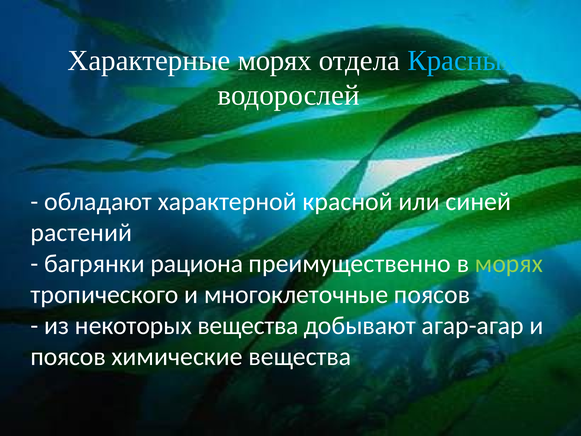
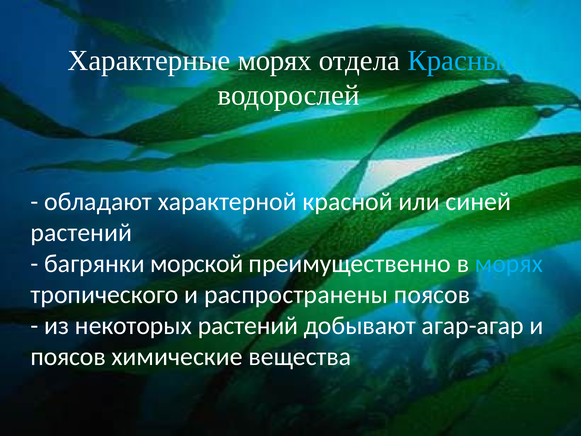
рациона: рациона -> морской
морях at (509, 263) colour: light green -> light blue
многоклеточные: многоклеточные -> распространены
некоторых вещества: вещества -> растений
